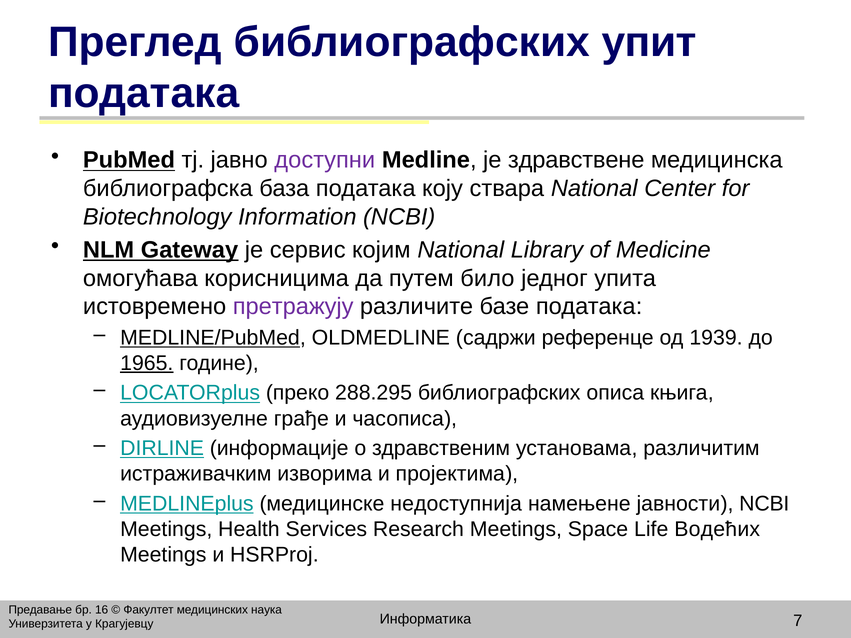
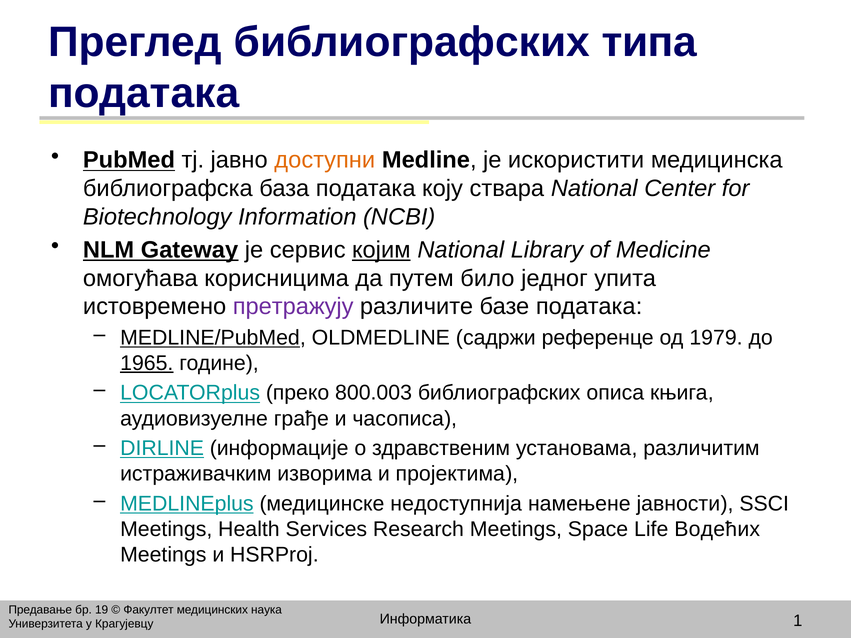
упит: упит -> типа
доступни colour: purple -> orange
здравствене: здравствене -> искористити
којим underline: none -> present
1939: 1939 -> 1979
288.295: 288.295 -> 800.003
јавности NCBI: NCBI -> SSCI
16: 16 -> 19
7: 7 -> 1
